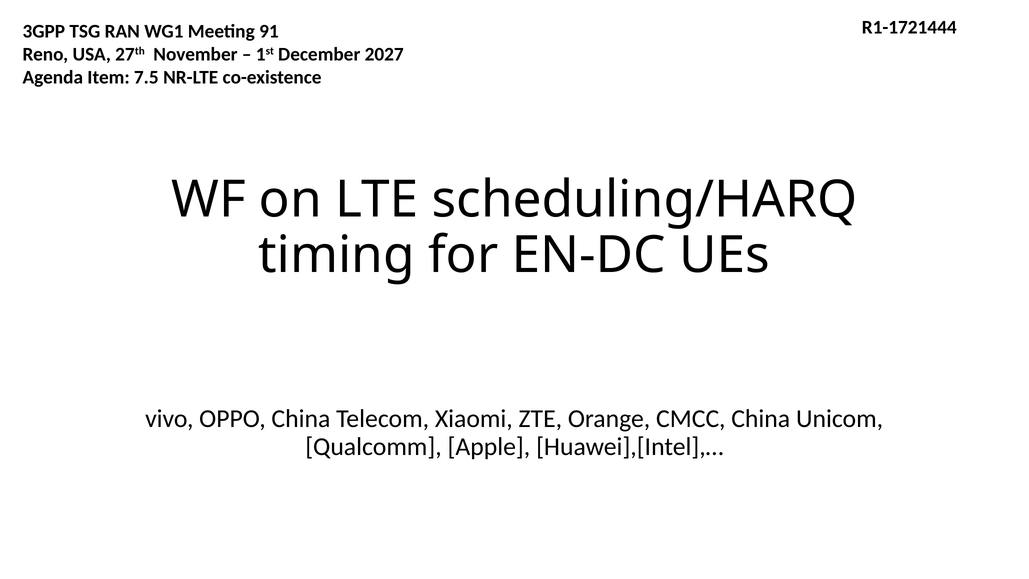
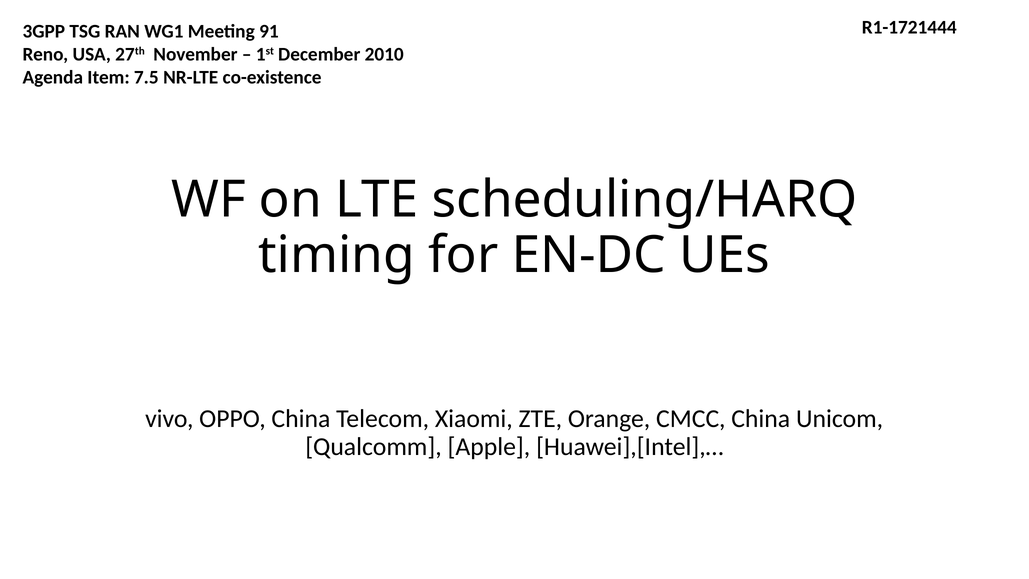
2027: 2027 -> 2010
